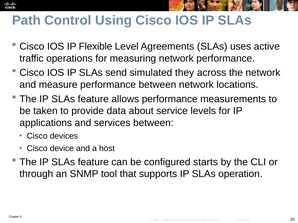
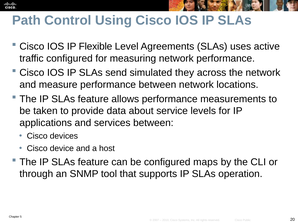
traffic operations: operations -> configured
starts: starts -> maps
